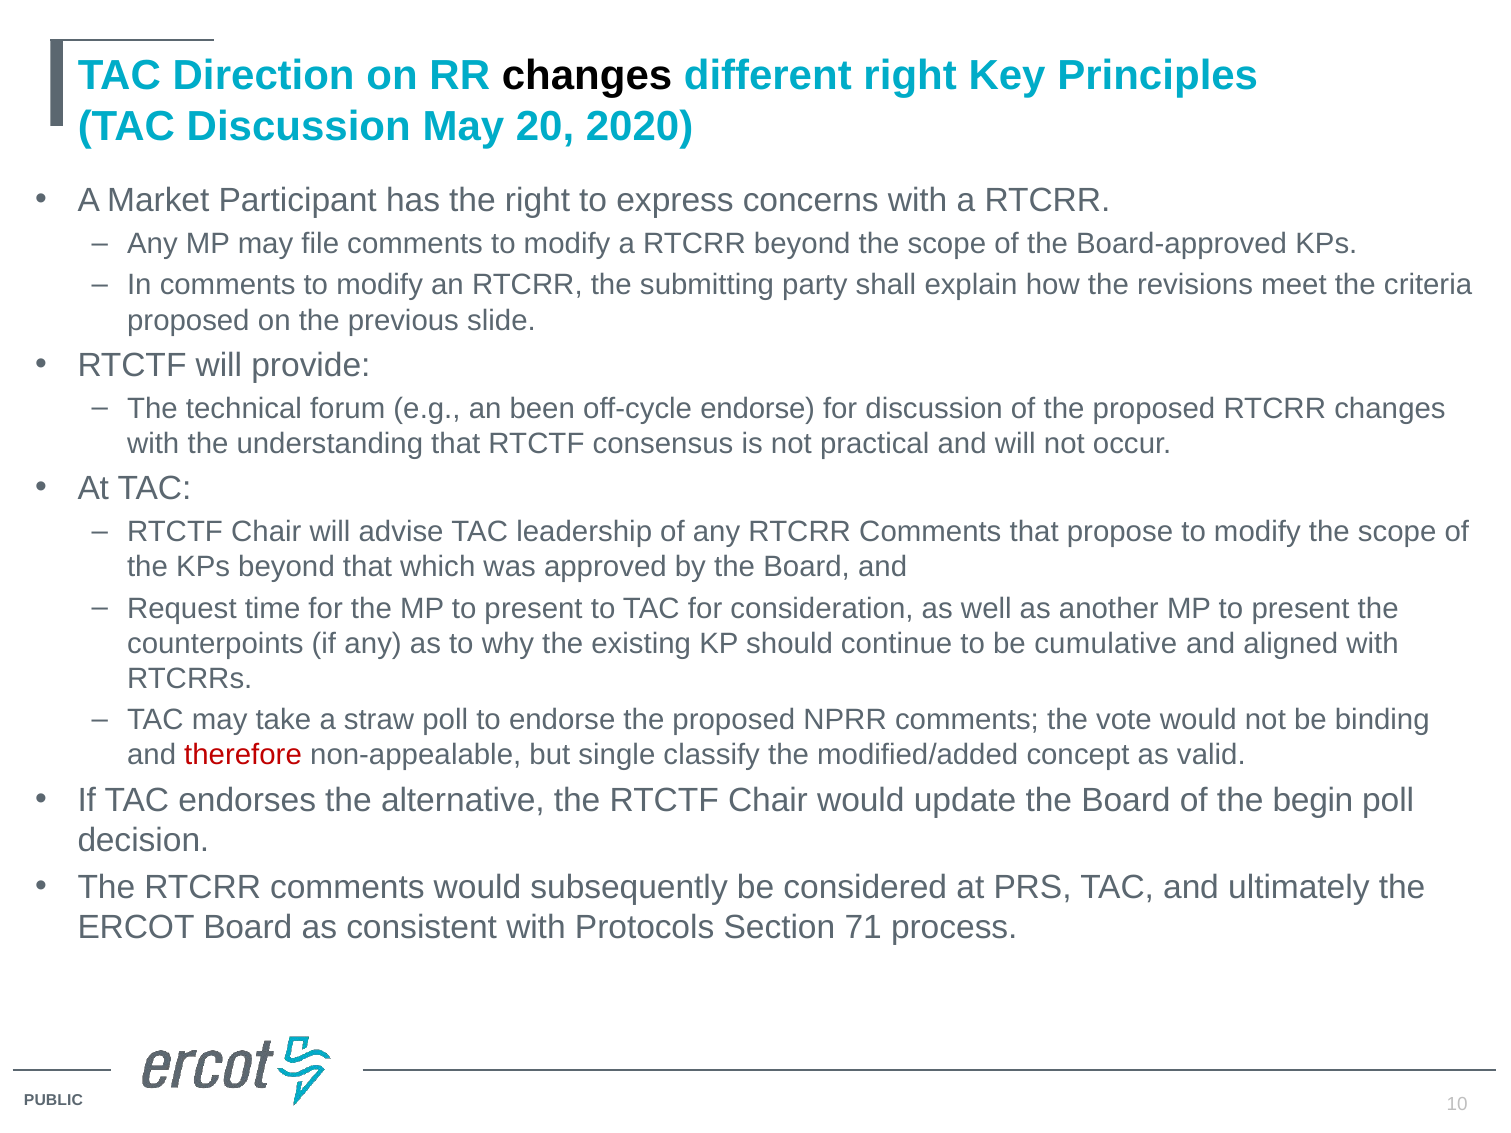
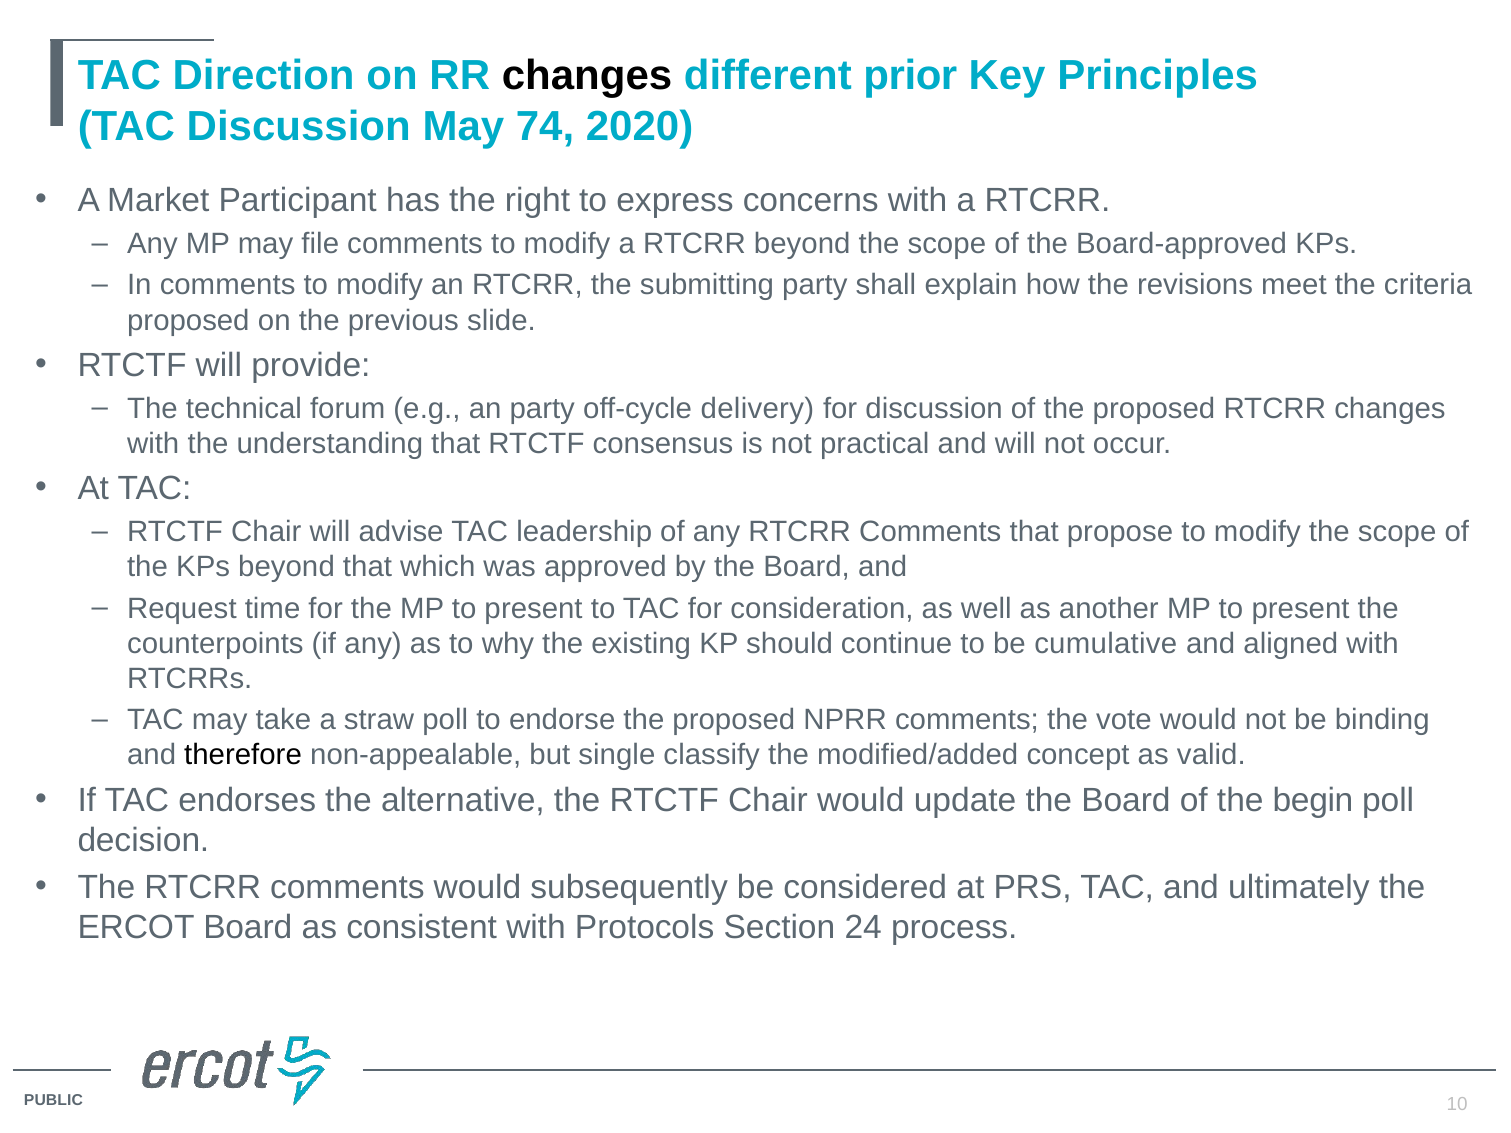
different right: right -> prior
20: 20 -> 74
an been: been -> party
off-cycle endorse: endorse -> delivery
therefore colour: red -> black
71: 71 -> 24
